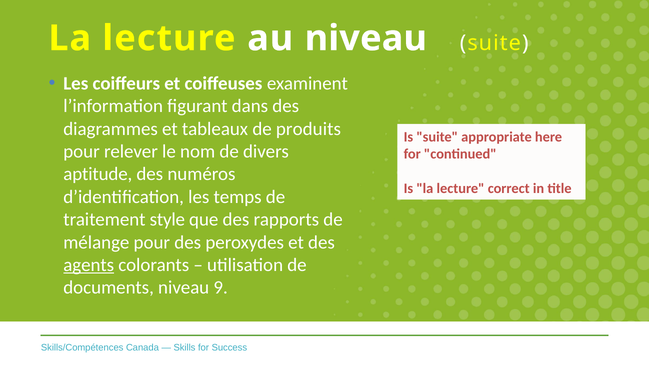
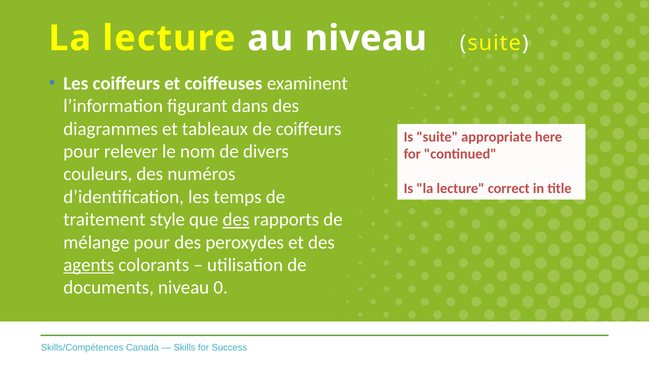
de produits: produits -> coiffeurs
aptitude: aptitude -> couleurs
des at (236, 220) underline: none -> present
9: 9 -> 0
